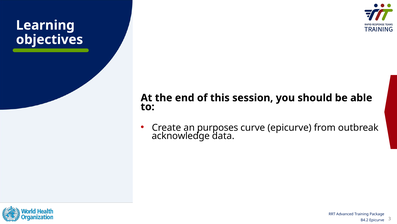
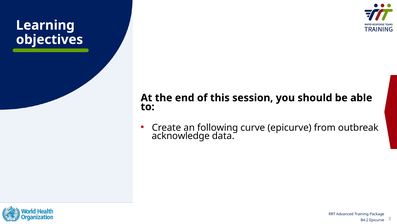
purposes: purposes -> following
